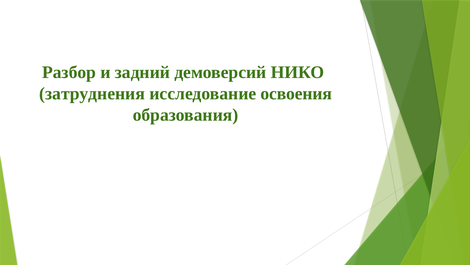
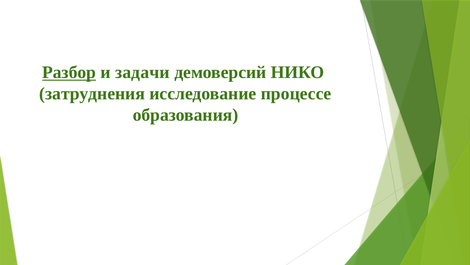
Разбор underline: none -> present
задний: задний -> задачи
освоения: освоения -> процессе
